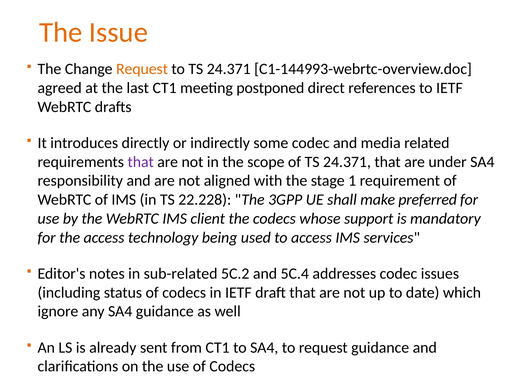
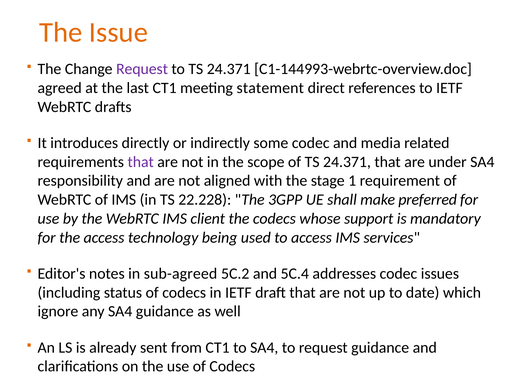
Request at (142, 69) colour: orange -> purple
postponed: postponed -> statement
sub-related: sub-related -> sub-agreed
